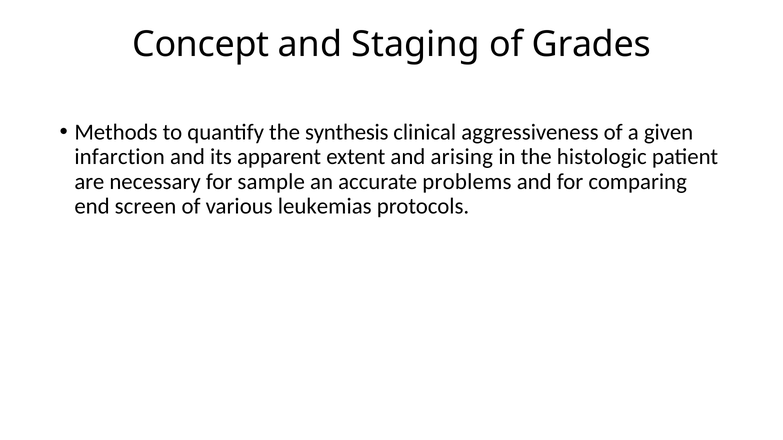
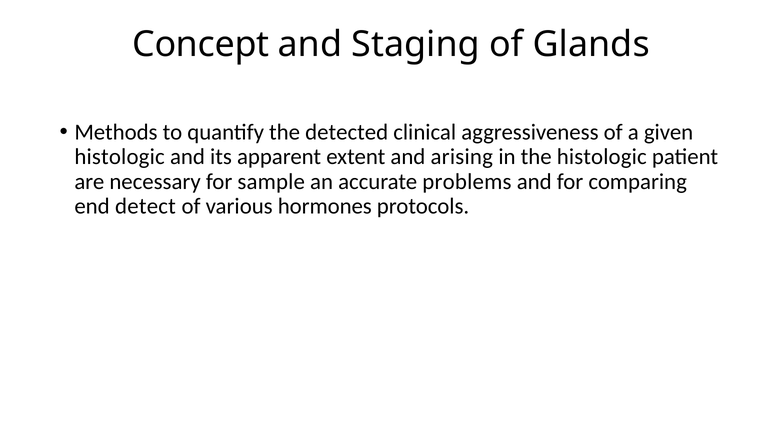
Grades: Grades -> Glands
synthesis: synthesis -> detected
infarction at (120, 157): infarction -> histologic
screen: screen -> detect
leukemias: leukemias -> hormones
